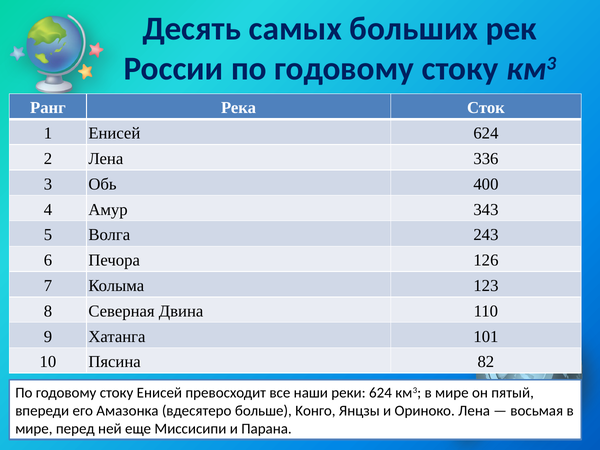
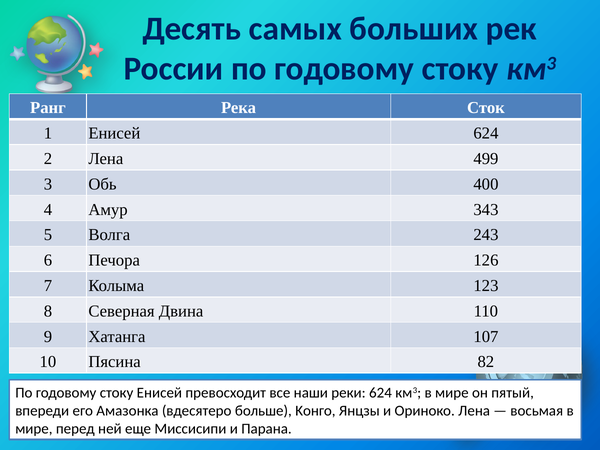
336: 336 -> 499
101: 101 -> 107
